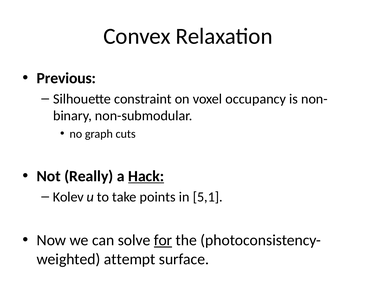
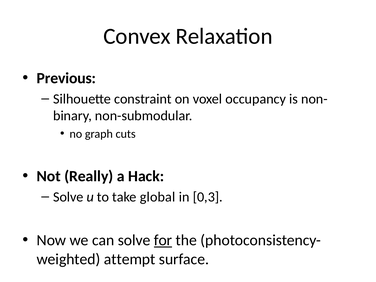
Hack underline: present -> none
Kolev at (68, 197): Kolev -> Solve
points: points -> global
5,1: 5,1 -> 0,3
